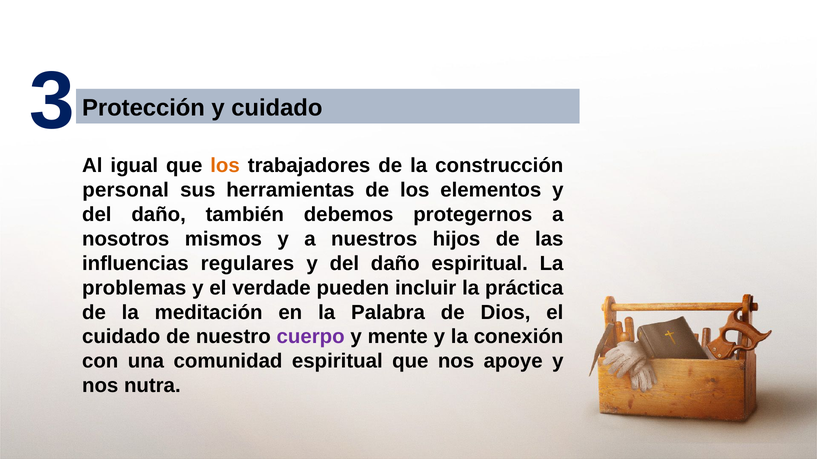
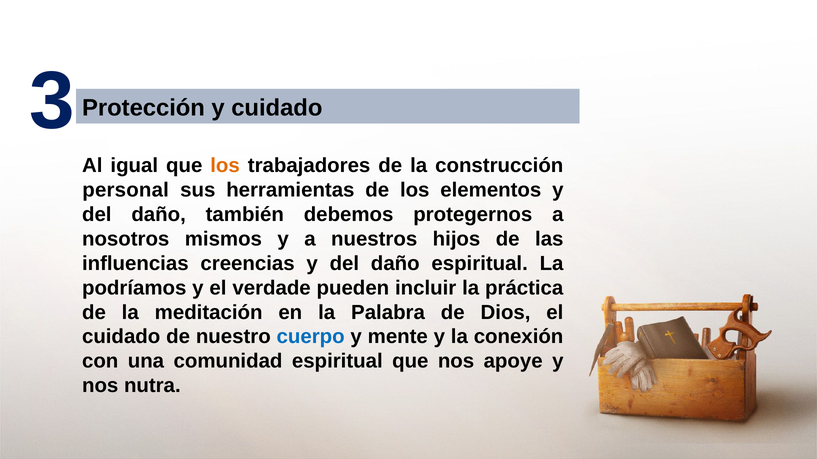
regulares: regulares -> creencias
problemas: problemas -> podríamos
cuerpo colour: purple -> blue
